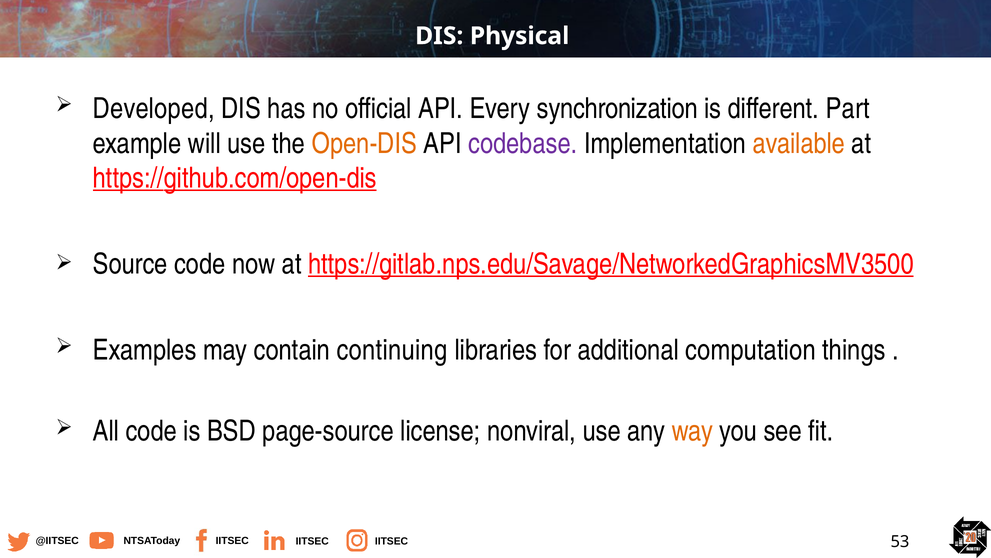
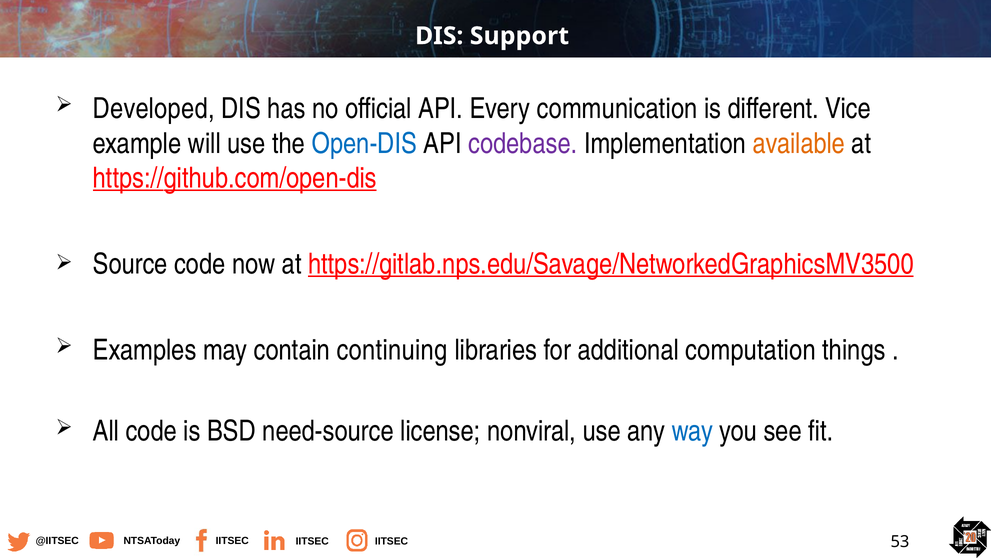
Physical: Physical -> Support
synchronization: synchronization -> communication
Part: Part -> Vice
Open-DIS colour: orange -> blue
page-source: page-source -> need-source
way colour: orange -> blue
